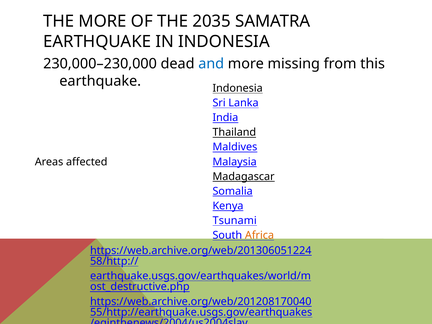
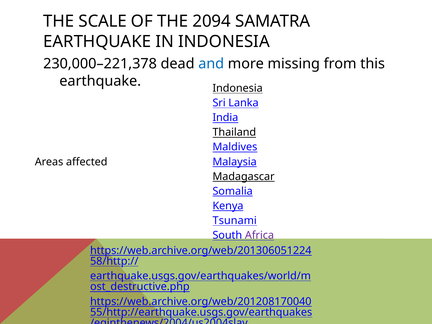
THE MORE: MORE -> SCALE
2035: 2035 -> 2094
230,000–230,000: 230,000–230,000 -> 230,000–221,378
Africa colour: orange -> purple
